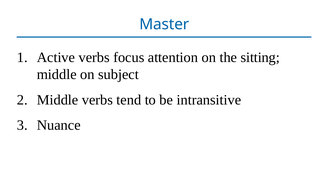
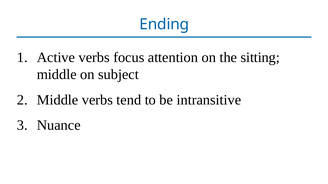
Master: Master -> Ending
